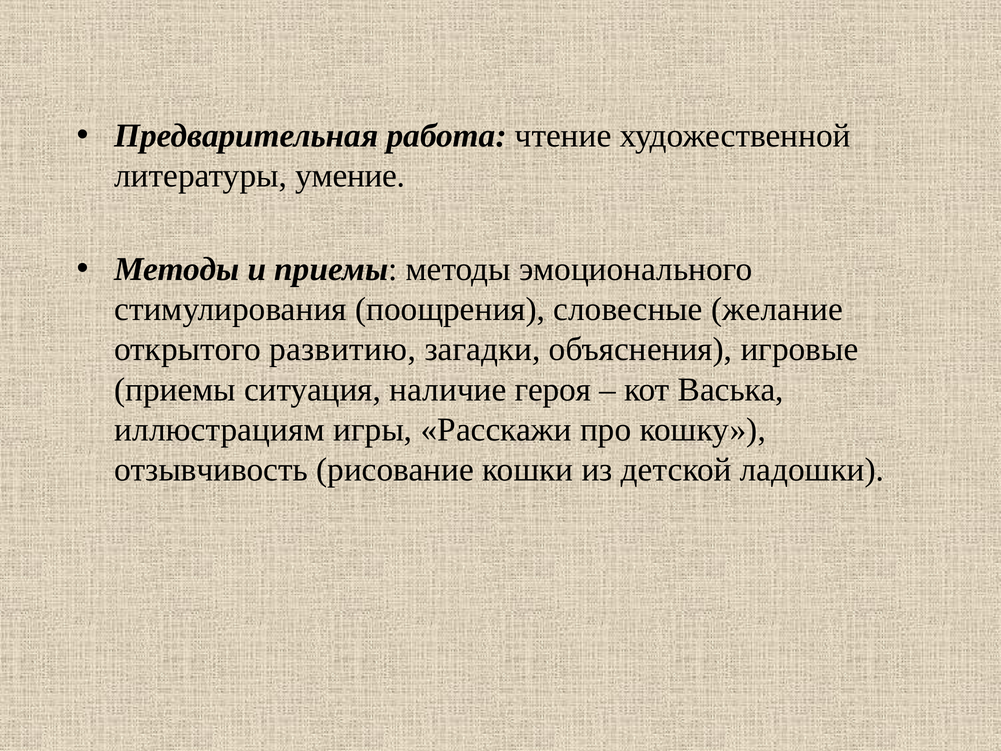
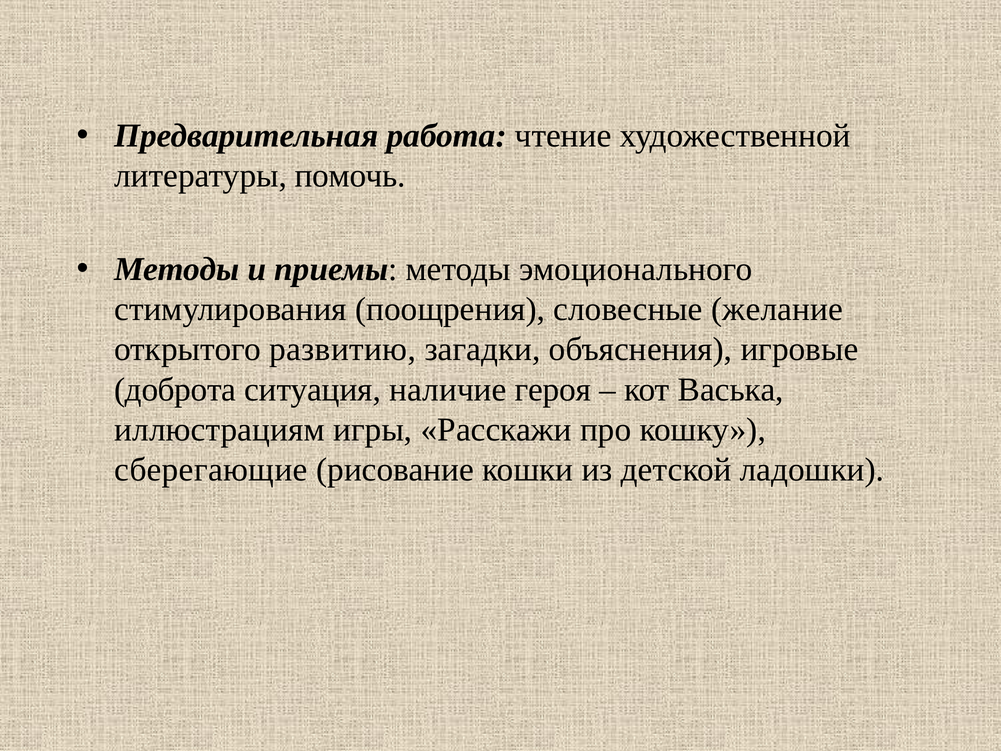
умение: умение -> помочь
приемы at (175, 389): приемы -> доброта
отзывчивость: отзывчивость -> сберегающие
